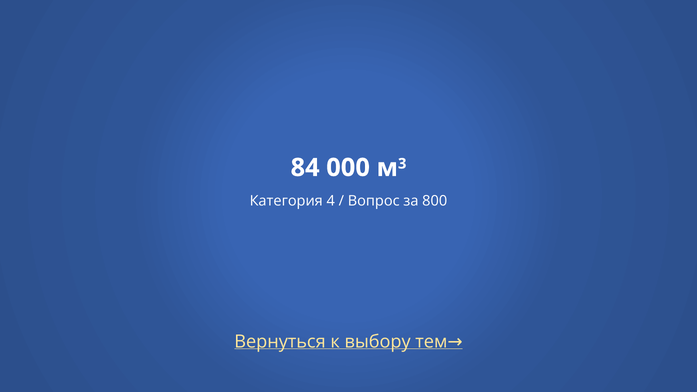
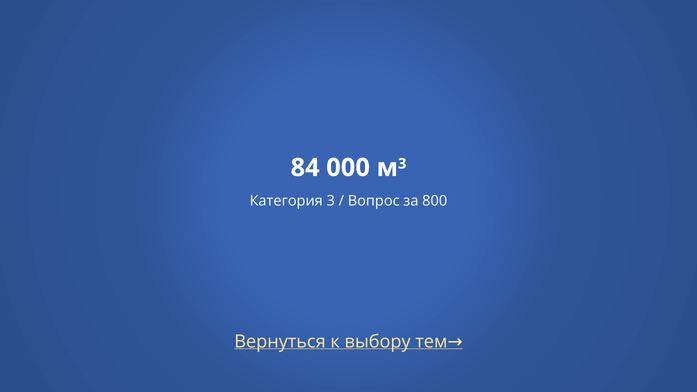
4: 4 -> 3
